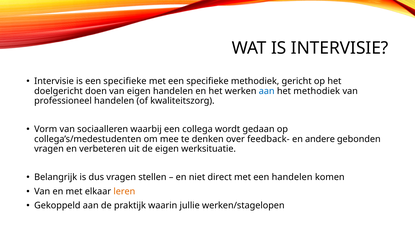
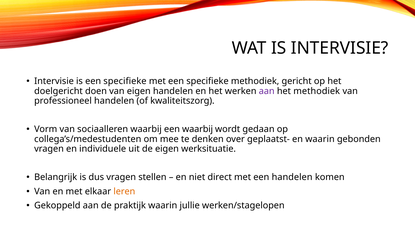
aan at (267, 91) colour: blue -> purple
een collega: collega -> waarbij
feedback-: feedback- -> geplaatst-
en andere: andere -> waarin
verbeteren: verbeteren -> individuele
